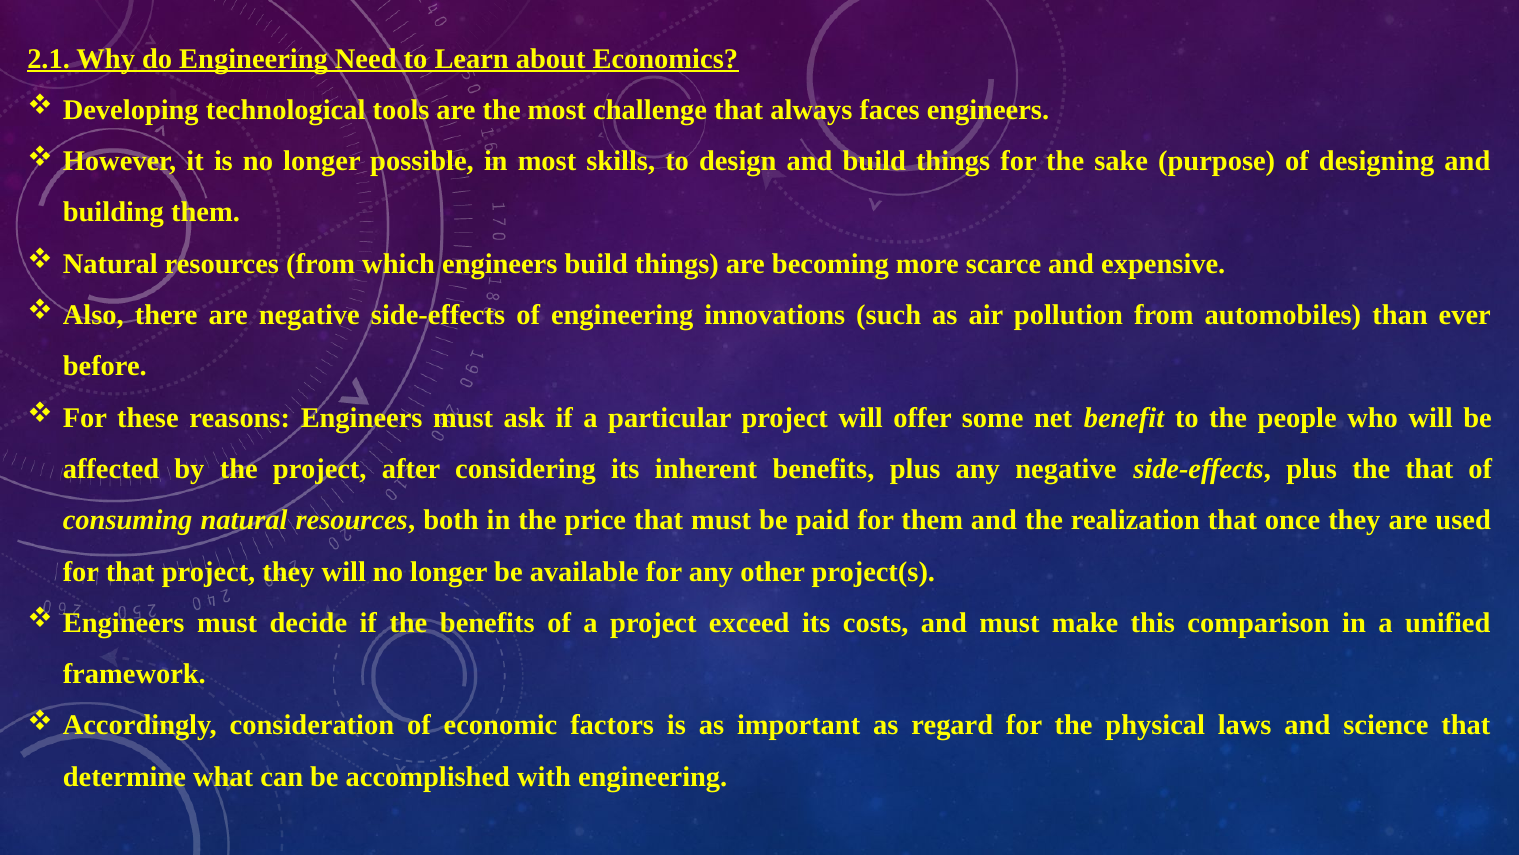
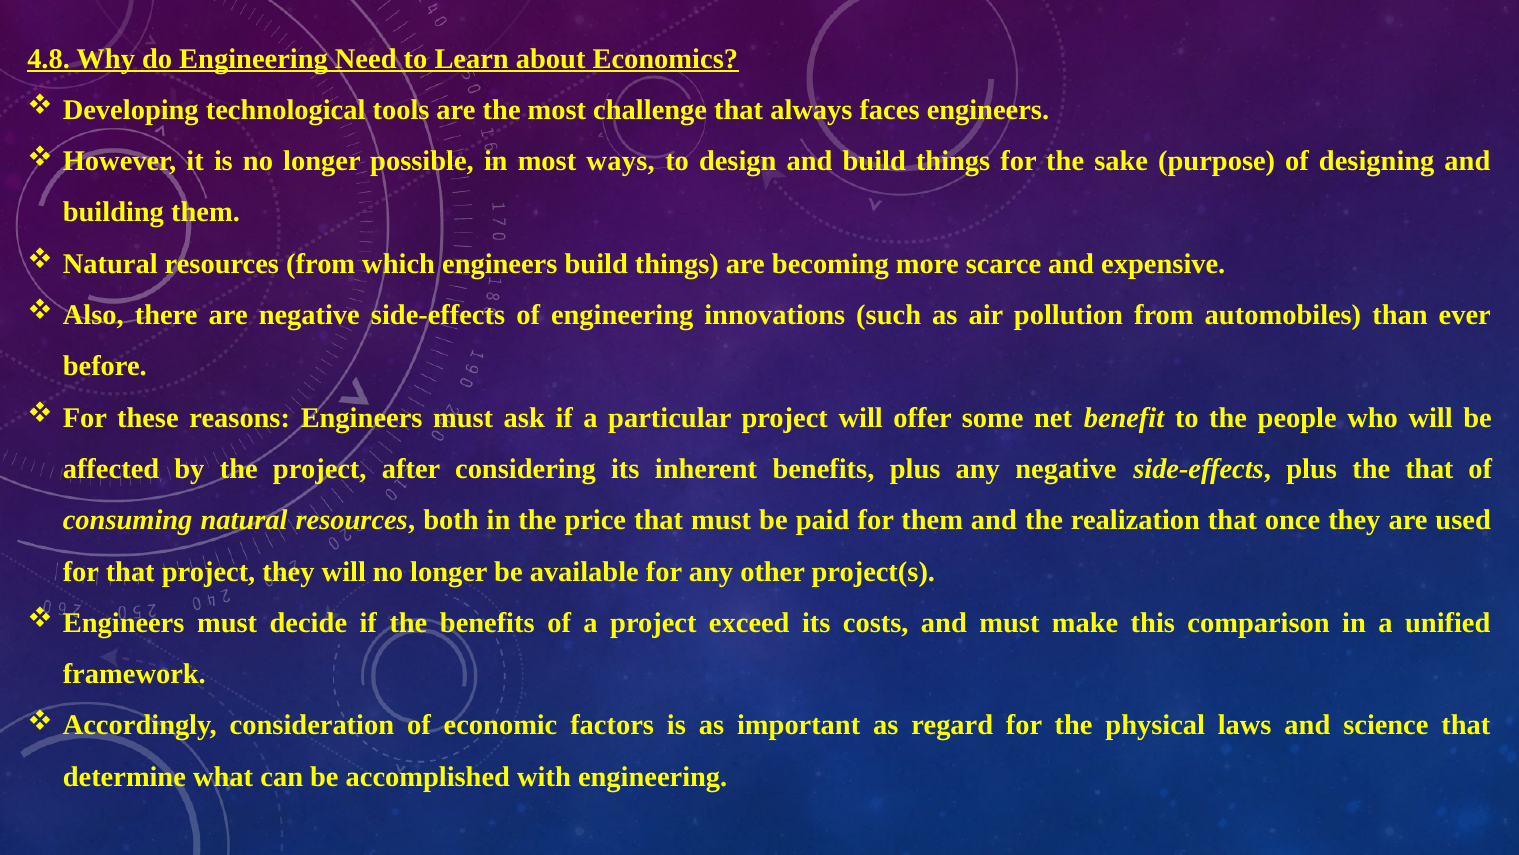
2.1: 2.1 -> 4.8
skills: skills -> ways
